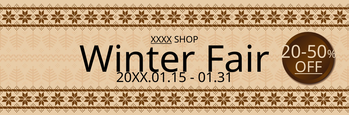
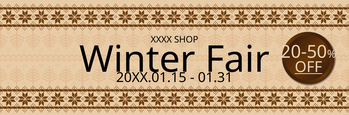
XXXX underline: present -> none
